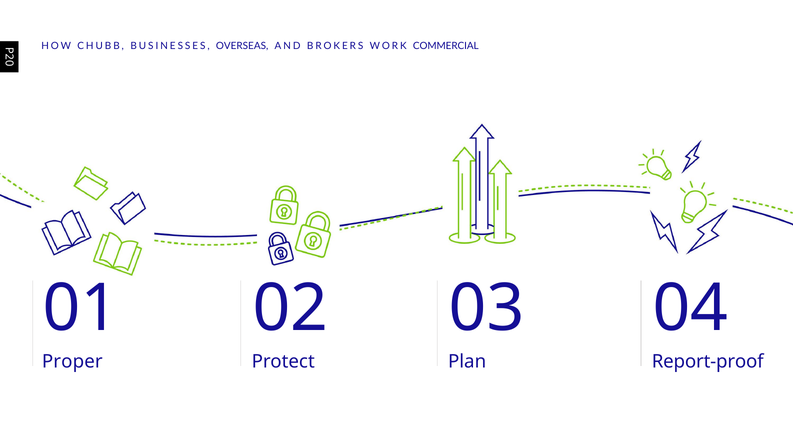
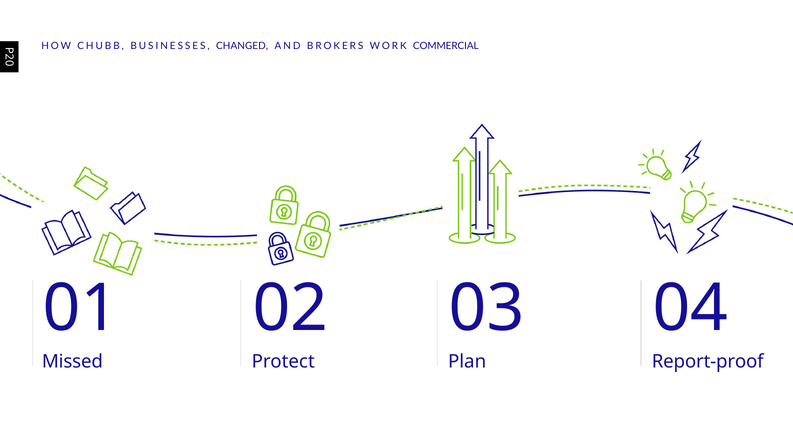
OVERSEAS: OVERSEAS -> CHANGED
Proper: Proper -> Missed
